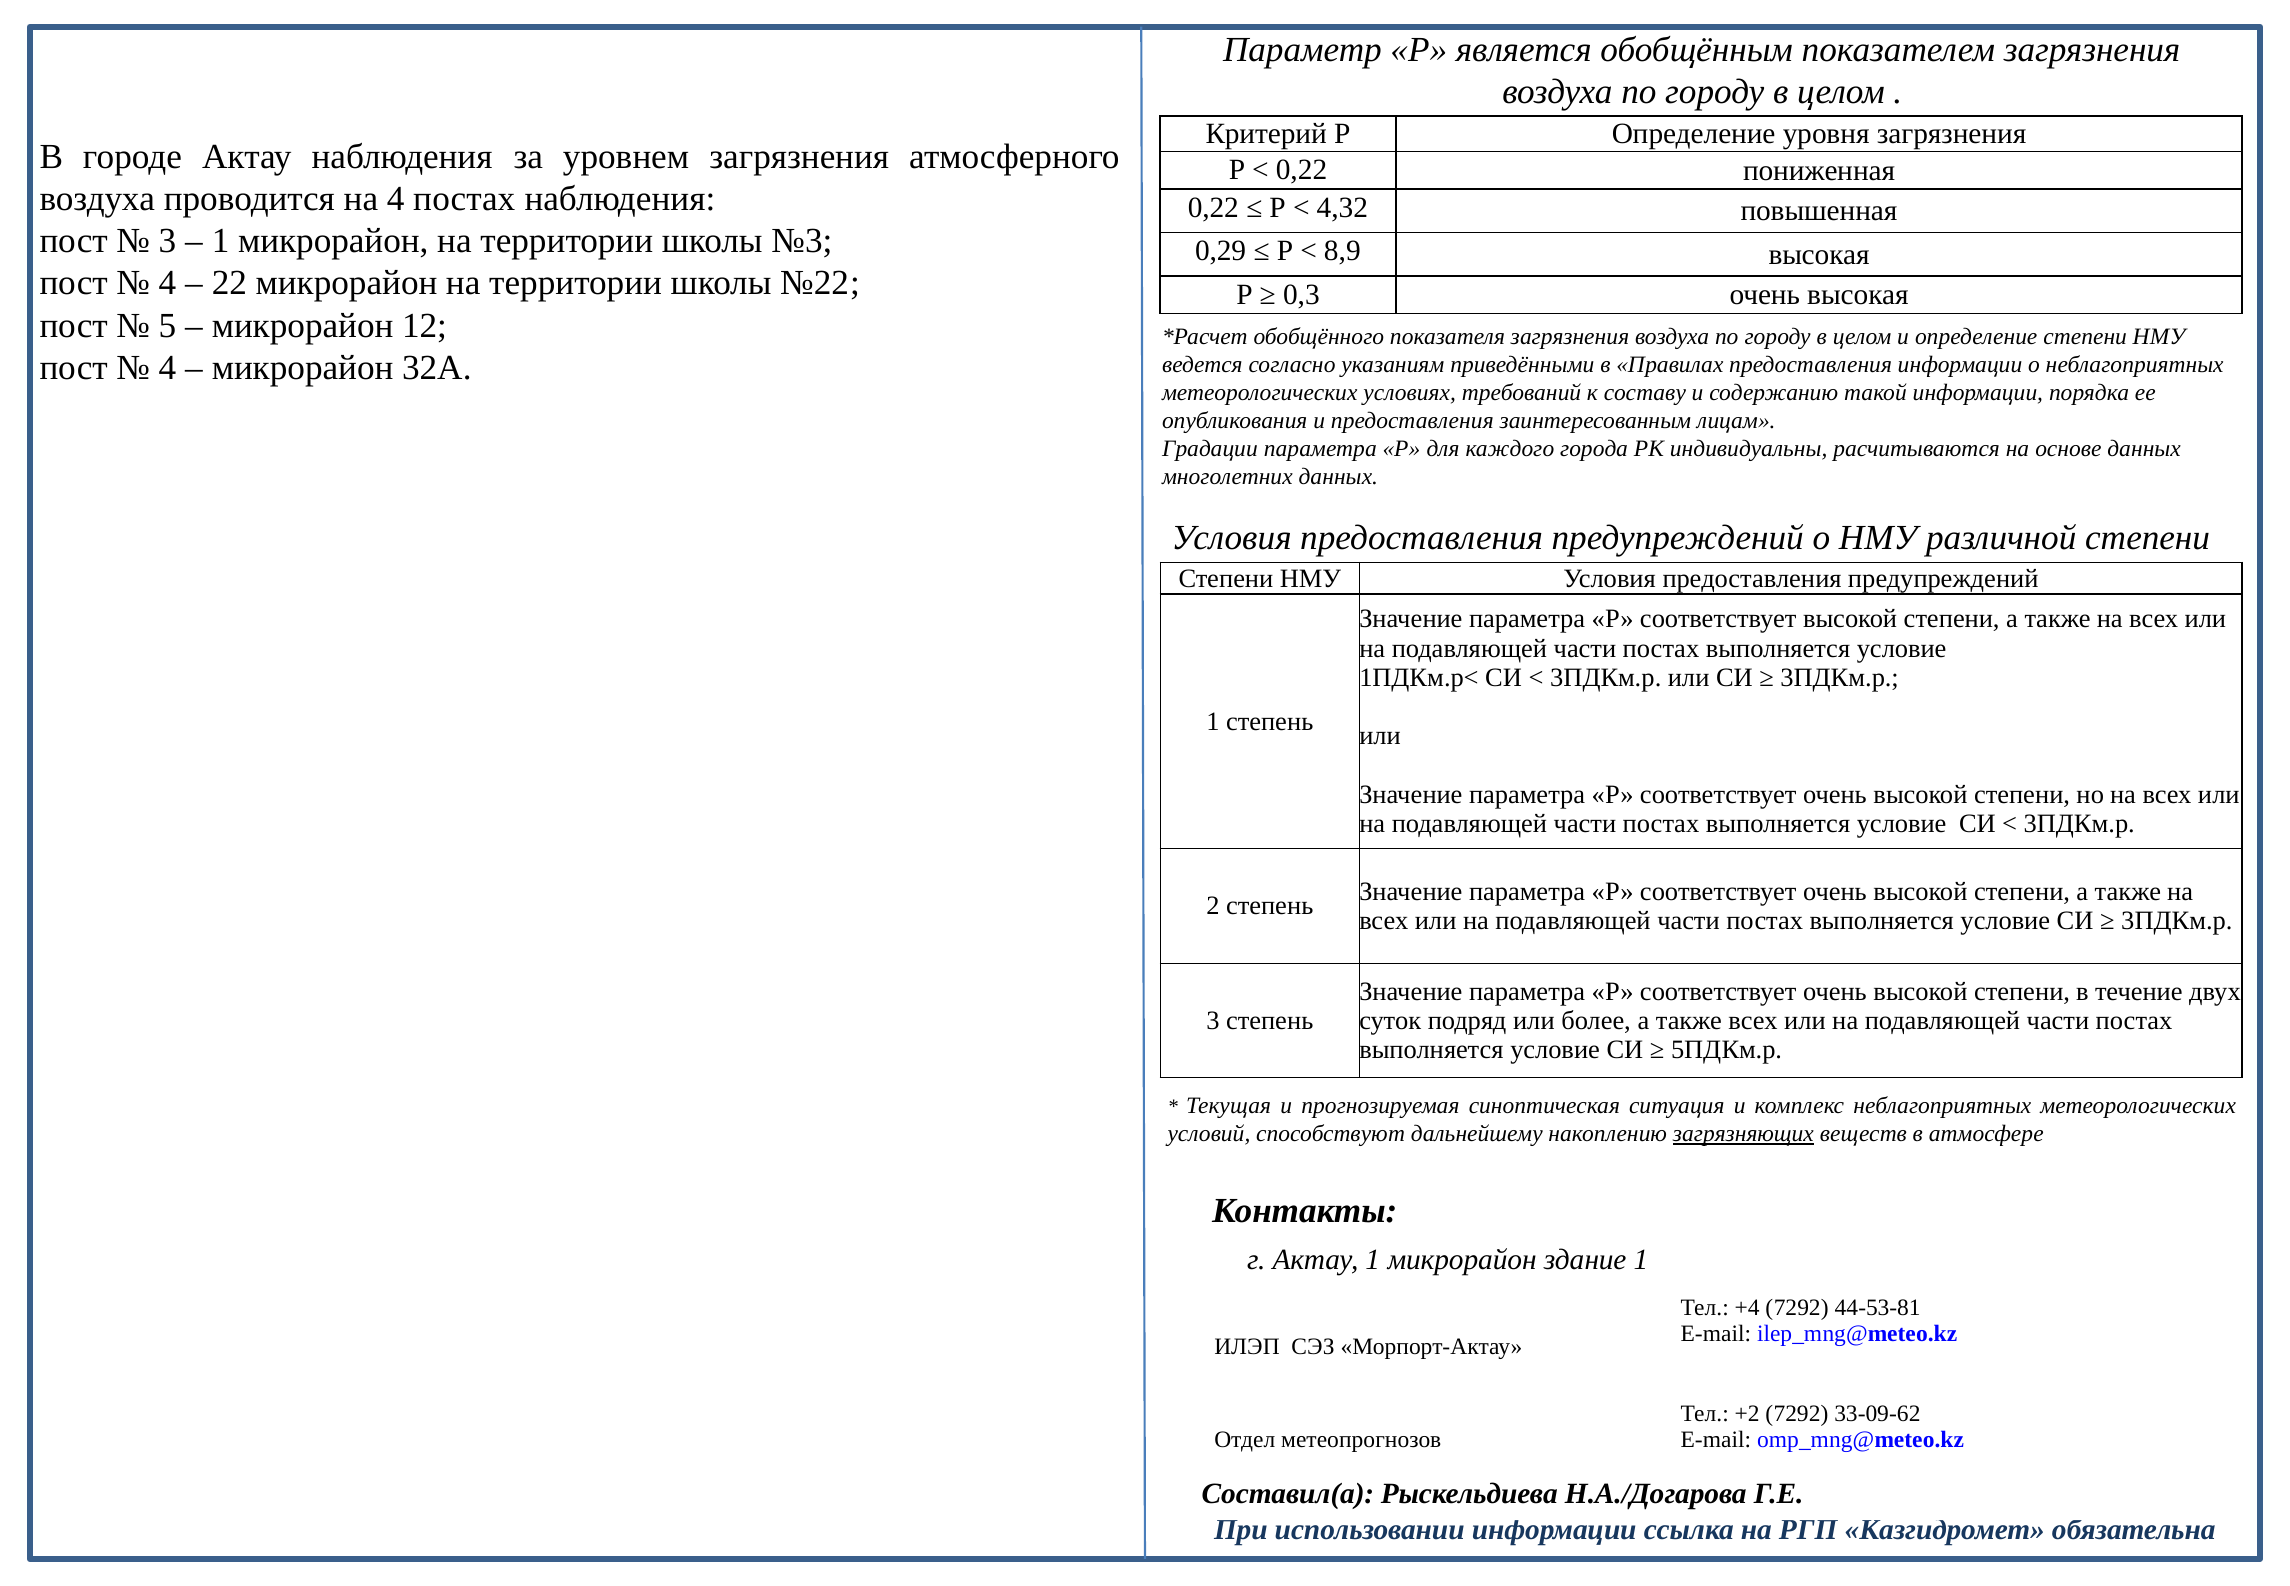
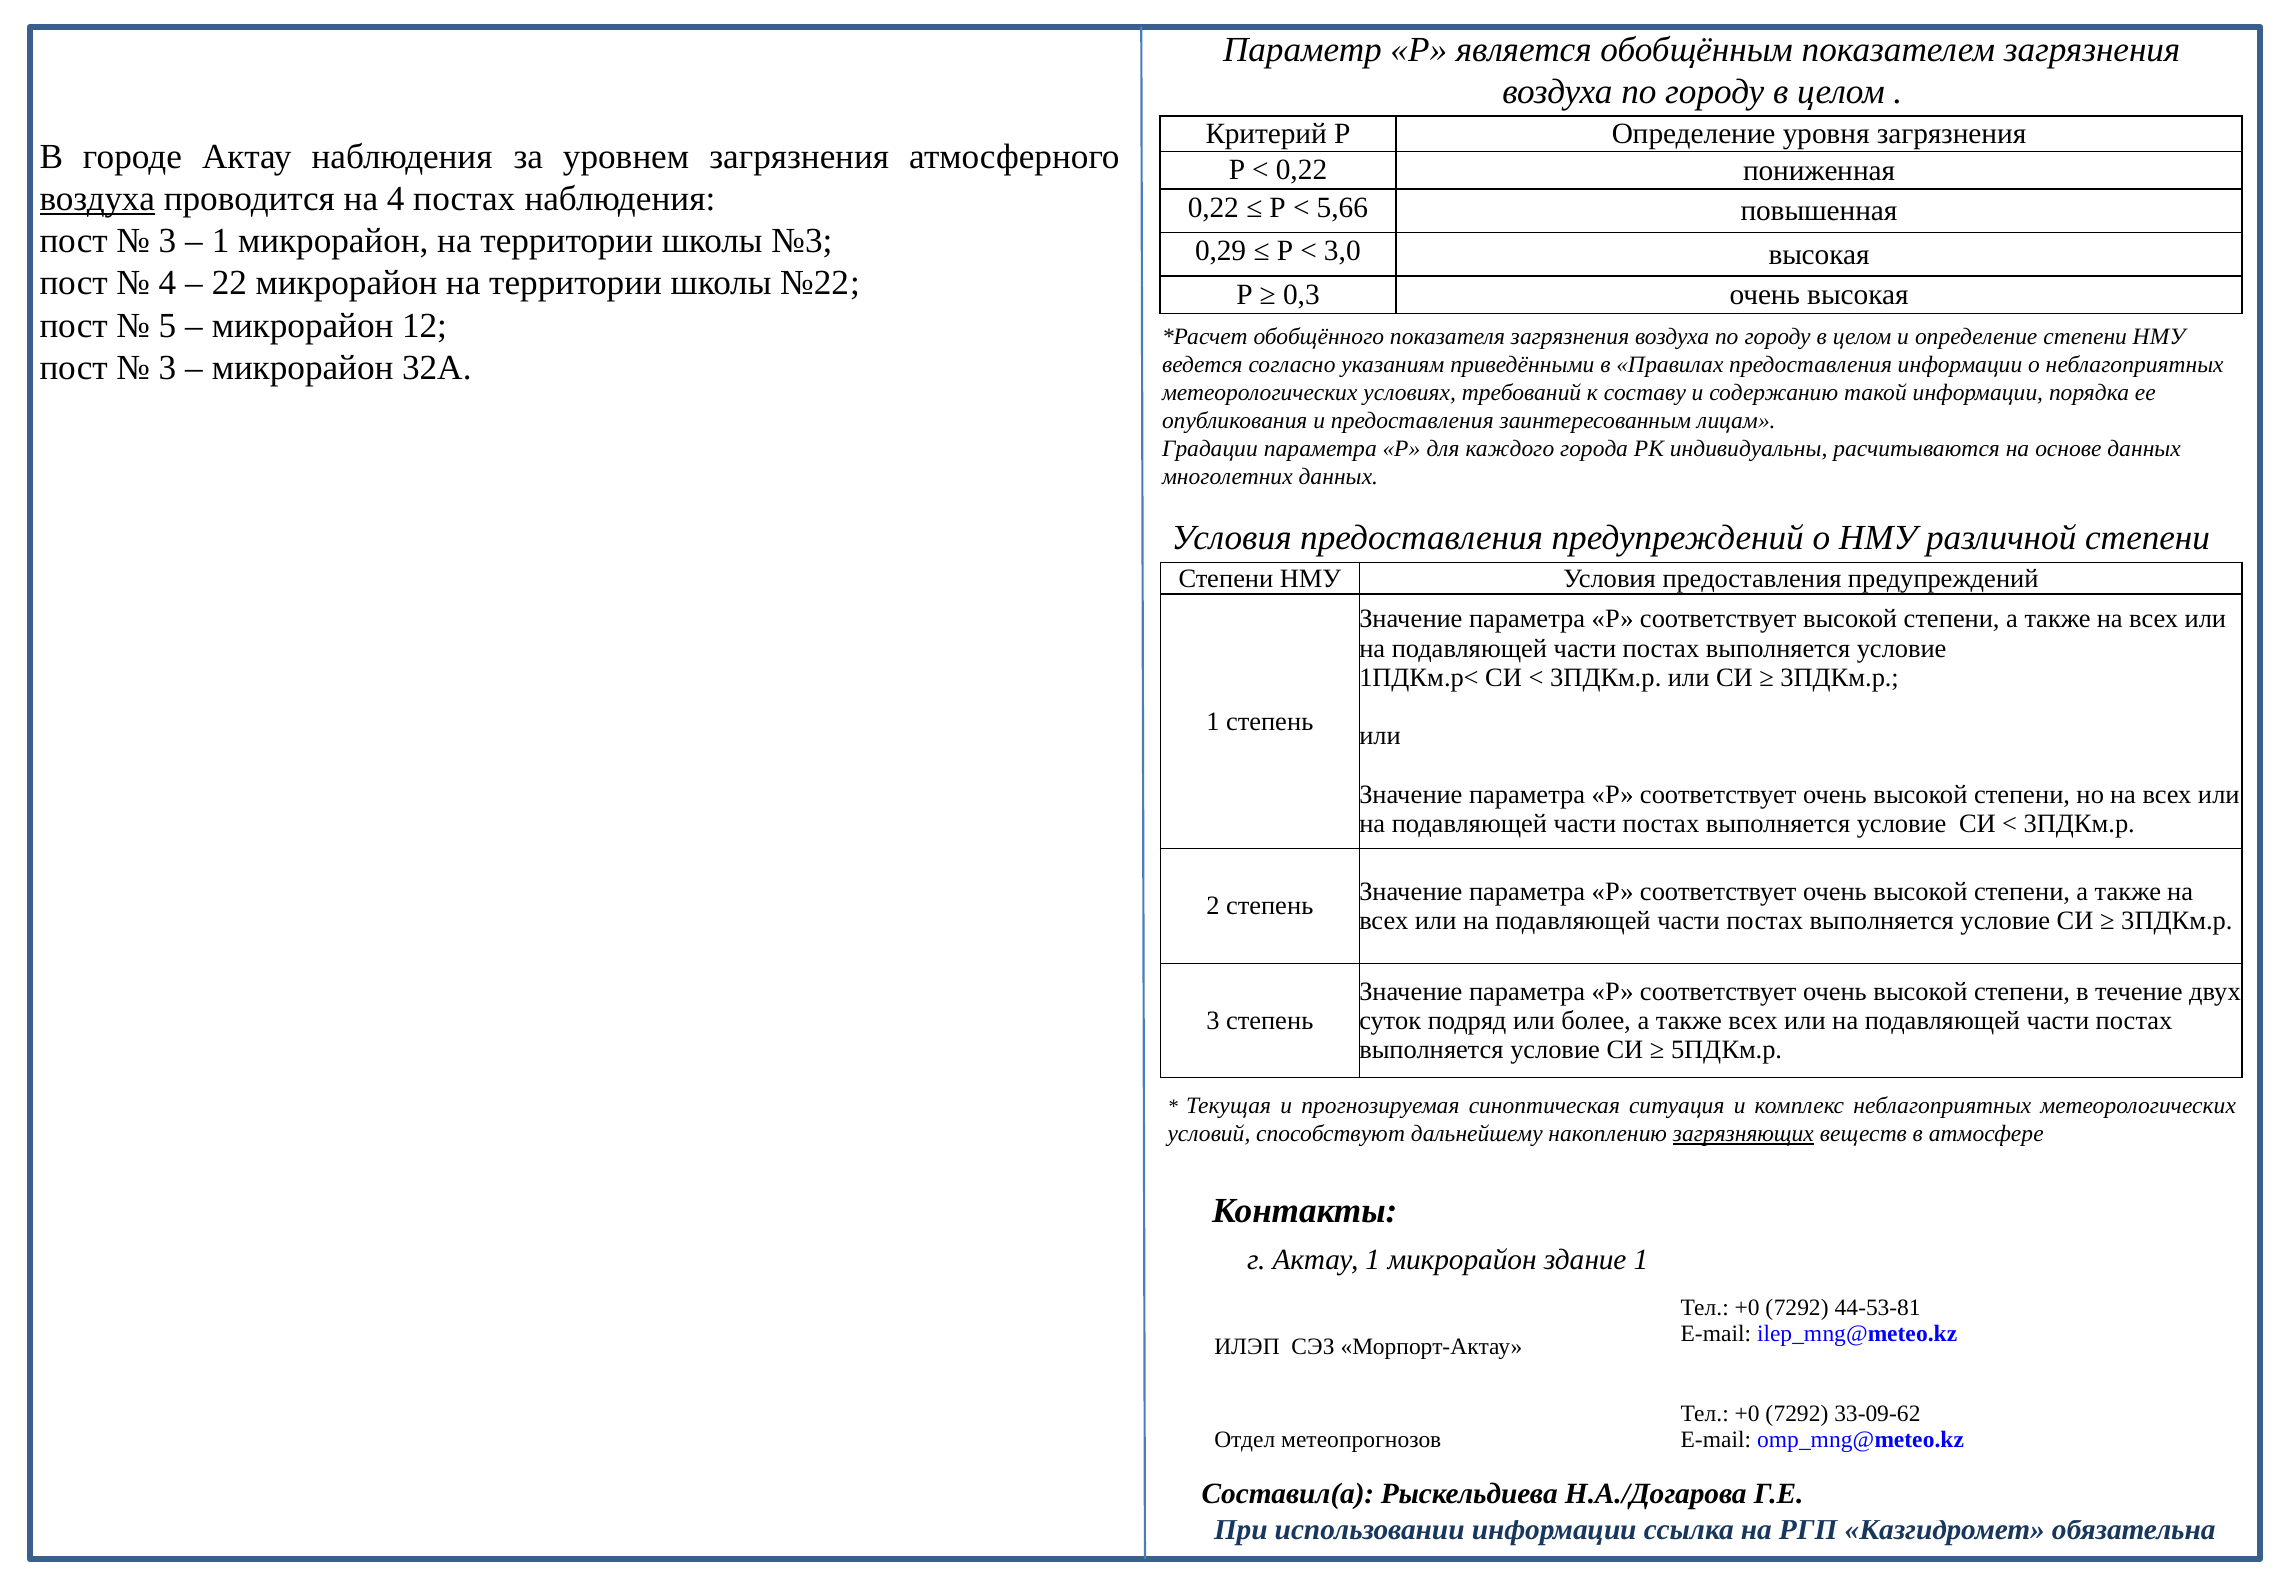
воздуха at (97, 199) underline: none -> present
4,32: 4,32 -> 5,66
8,9: 8,9 -> 3,0
4 at (168, 368): 4 -> 3
+4 at (1747, 1307): +4 -> +0
+2 at (1747, 1413): +2 -> +0
